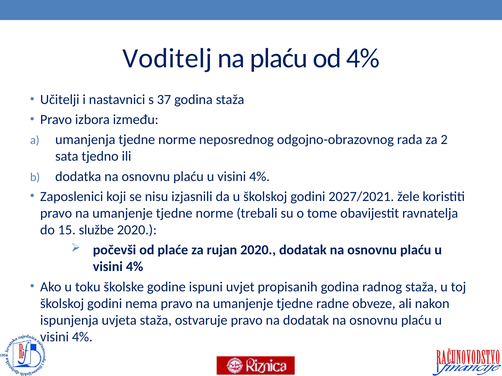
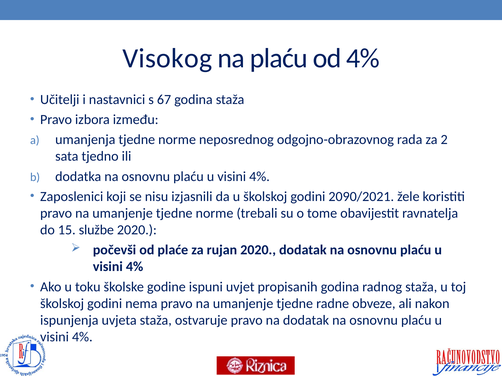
Voditelj: Voditelj -> Visokog
37: 37 -> 67
2027/2021: 2027/2021 -> 2090/2021
